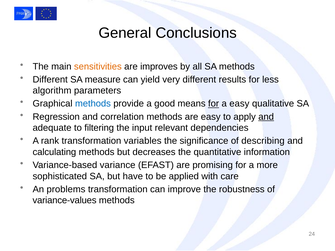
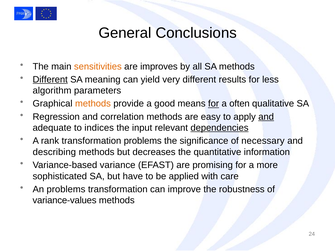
Different at (50, 80) underline: none -> present
measure: measure -> meaning
methods at (93, 104) colour: blue -> orange
a easy: easy -> often
filtering: filtering -> indices
dependencies underline: none -> present
transformation variables: variables -> problems
describing: describing -> necessary
calculating: calculating -> describing
